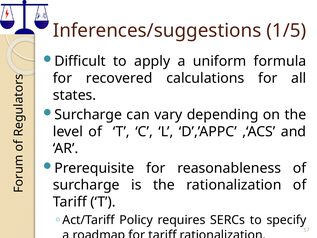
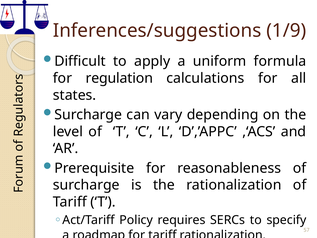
1/5: 1/5 -> 1/9
recovered: recovered -> regulation
